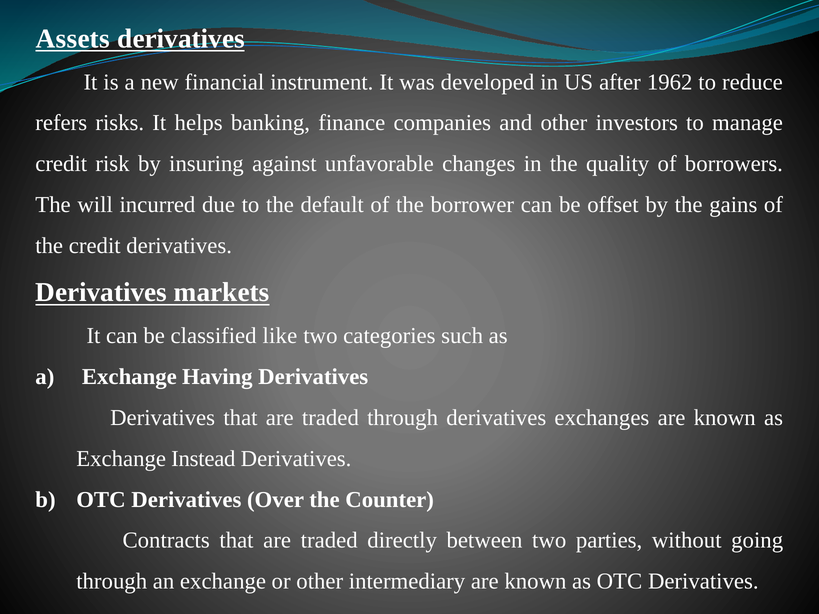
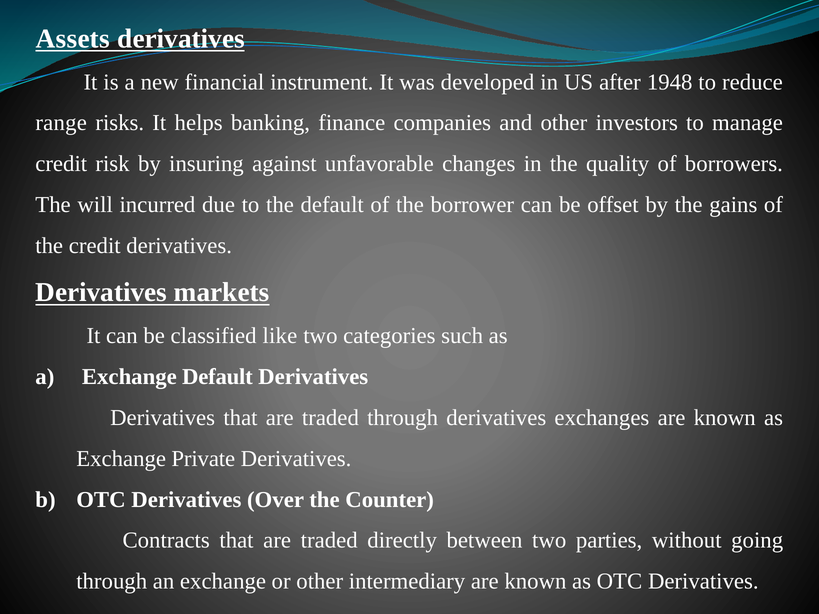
1962: 1962 -> 1948
refers: refers -> range
Exchange Having: Having -> Default
Instead: Instead -> Private
